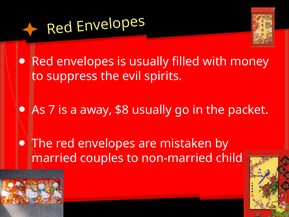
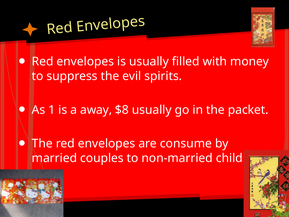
7: 7 -> 1
mistaken: mistaken -> consume
